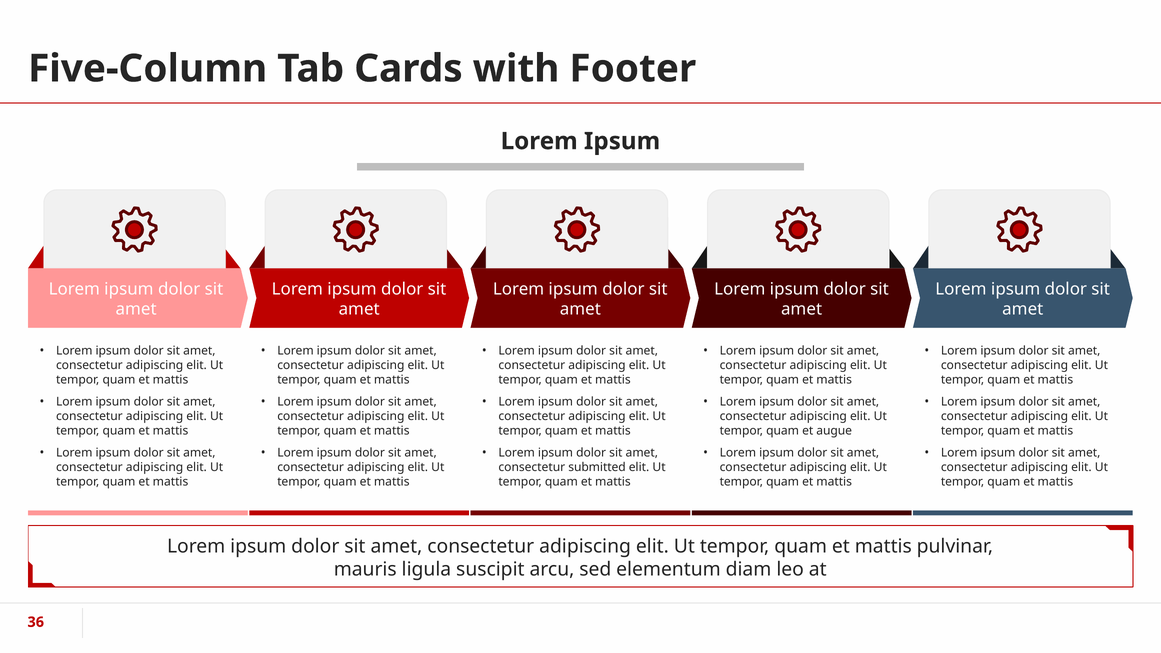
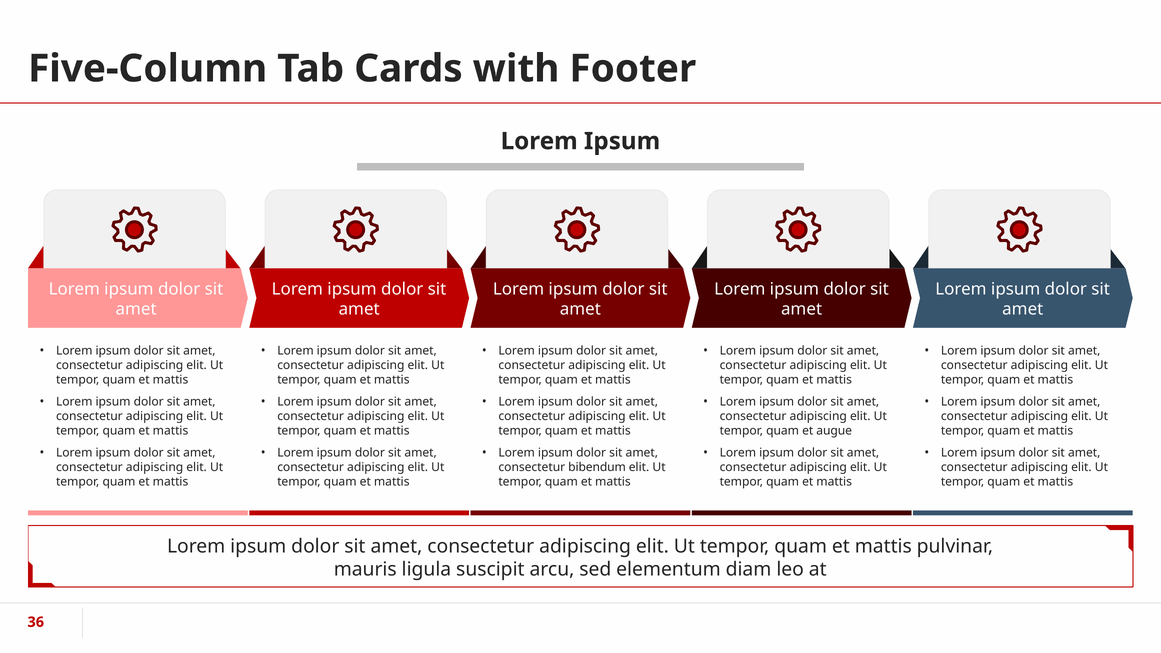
submitted: submitted -> bibendum
